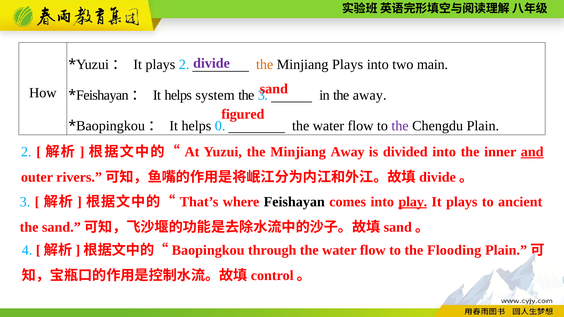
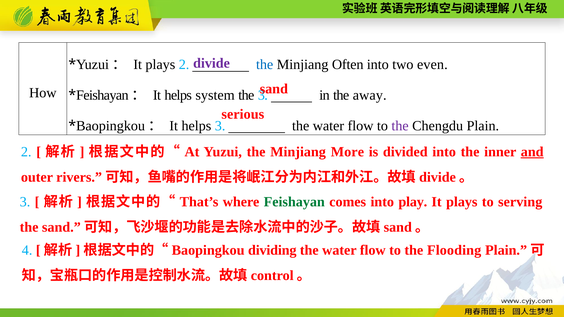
the at (265, 65) colour: orange -> blue
Minjiang Plays: Plays -> Often
main: main -> even
figured: figured -> serious
helps 0: 0 -> 3
Minjiang Away: Away -> More
Feishayan colour: black -> green
play underline: present -> none
ancient: ancient -> serving
through: through -> dividing
